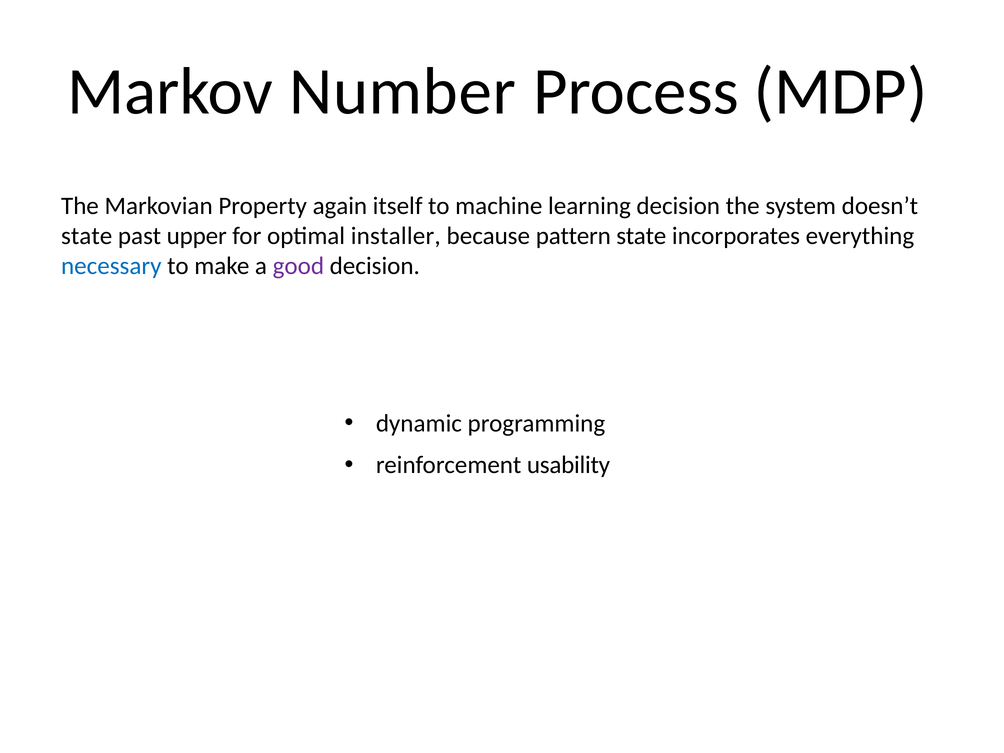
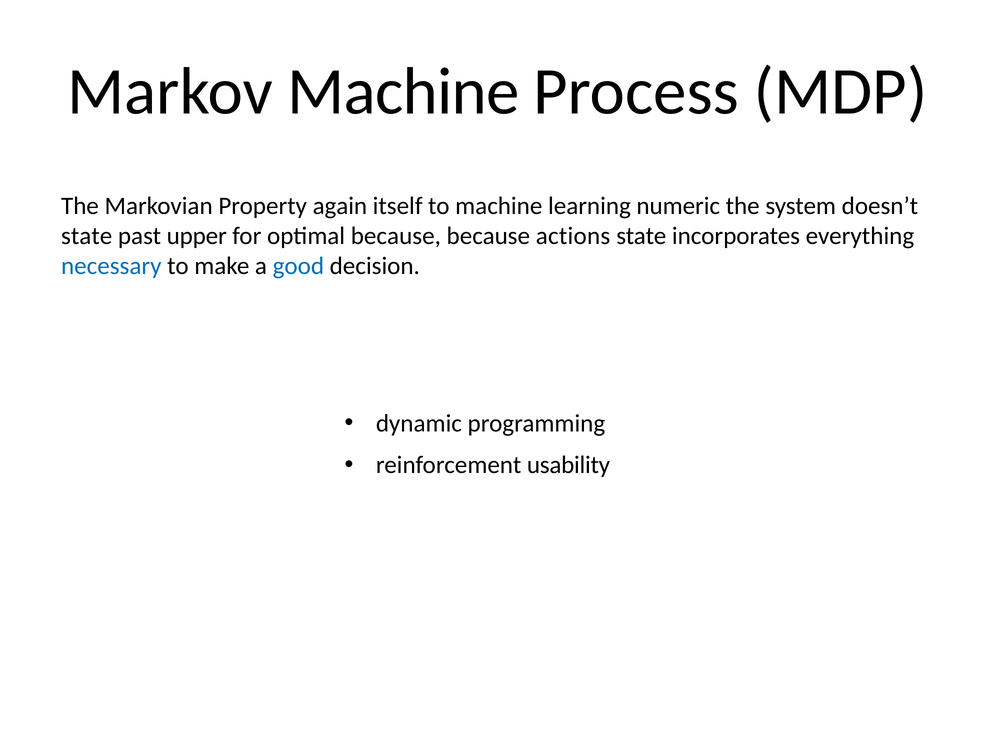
Markov Number: Number -> Machine
learning decision: decision -> numeric
optimal installer: installer -> because
pattern: pattern -> actions
good colour: purple -> blue
